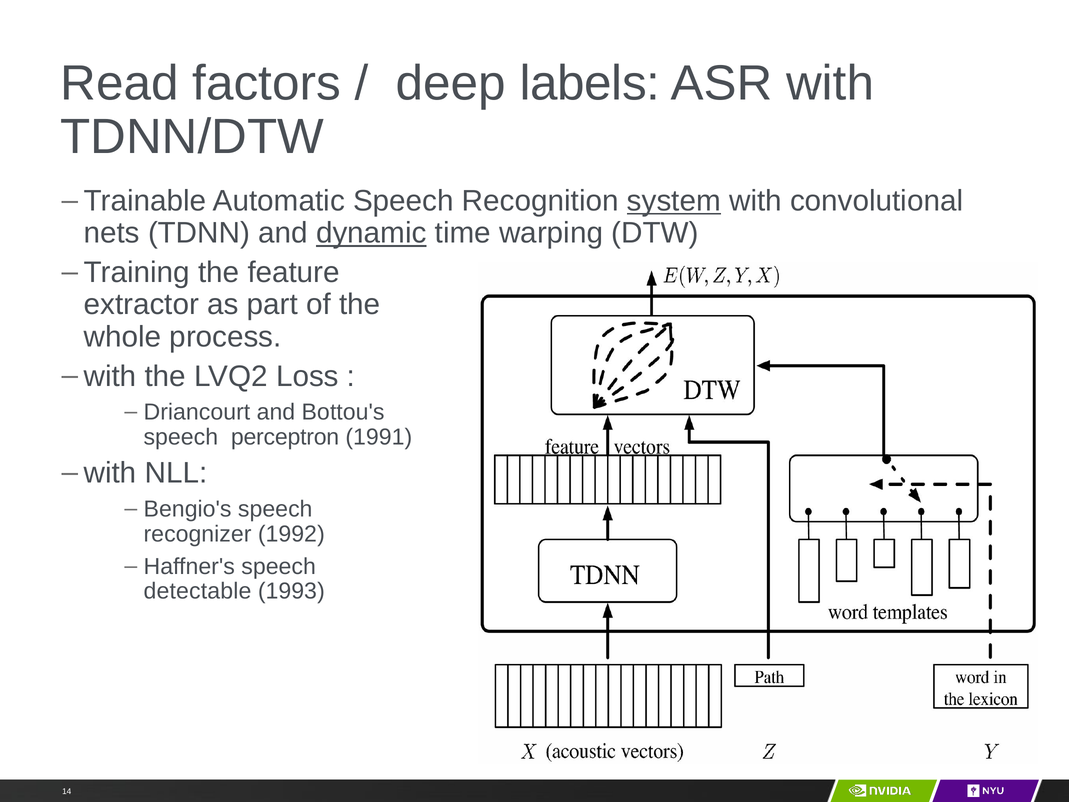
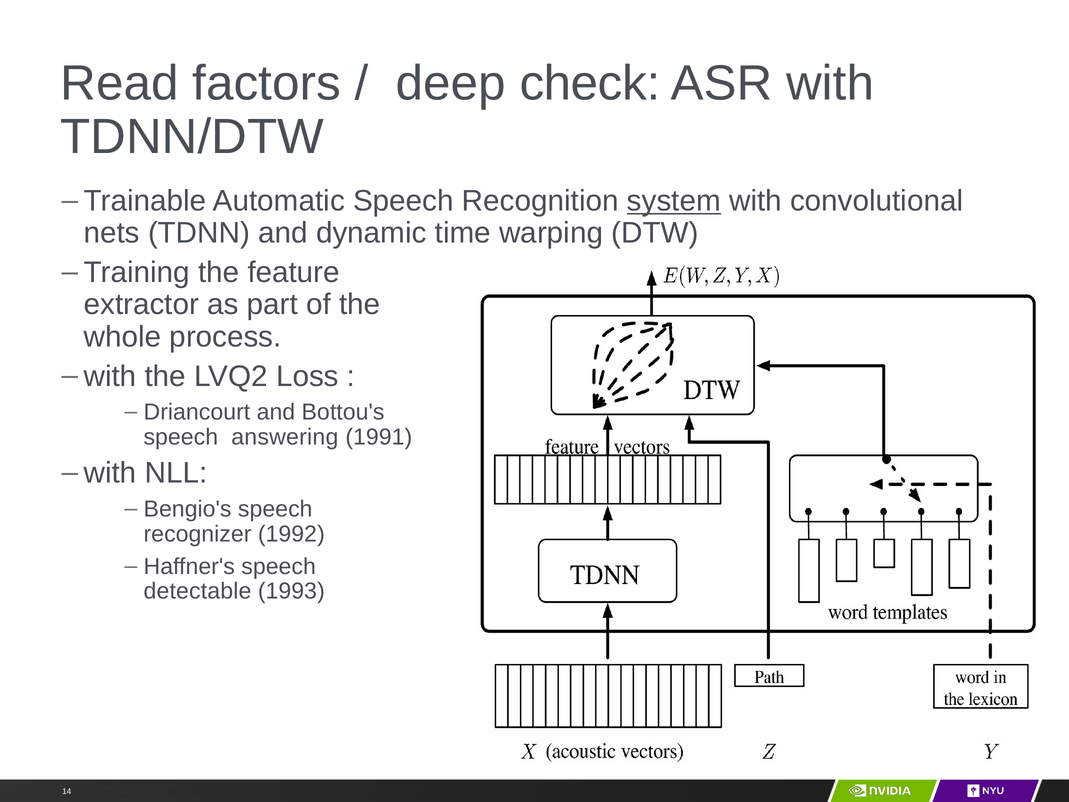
labels: labels -> check
dynamic underline: present -> none
perceptron: perceptron -> answering
